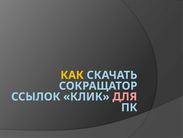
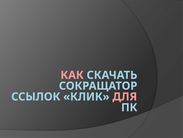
КАК colour: yellow -> pink
